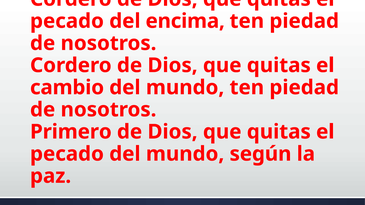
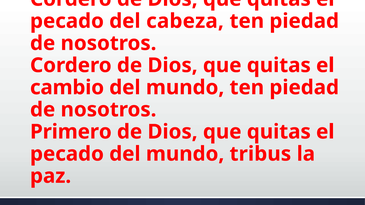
encima: encima -> cabeza
según: según -> tribus
